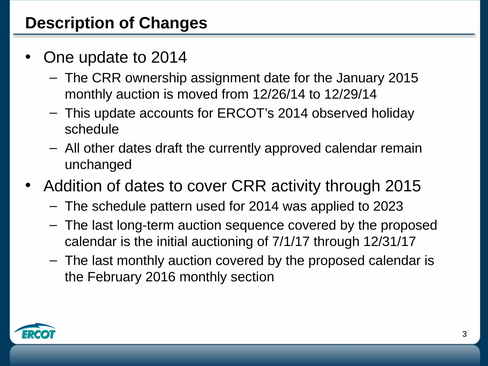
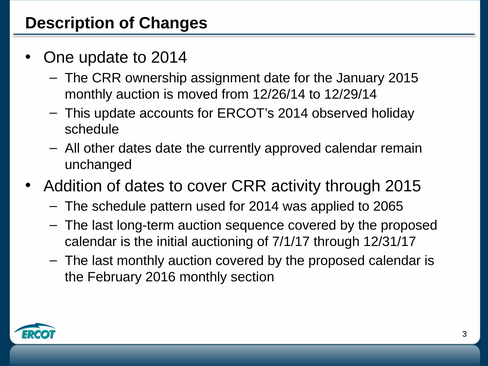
dates draft: draft -> date
2023: 2023 -> 2065
